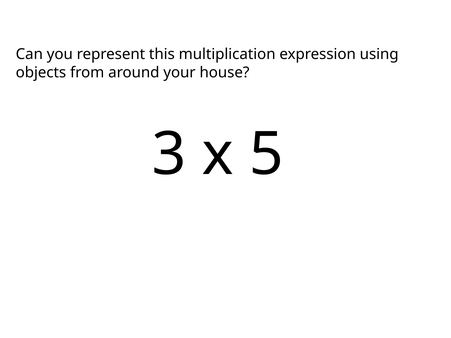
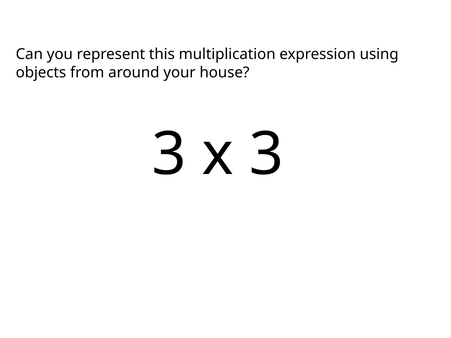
x 5: 5 -> 3
